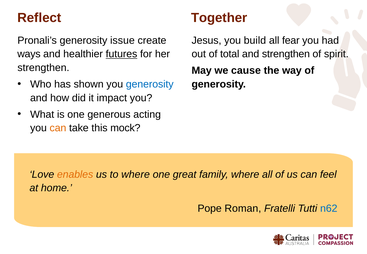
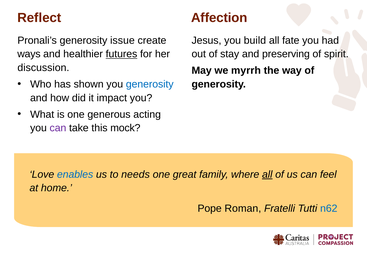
Together: Together -> Affection
fear: fear -> fate
total: total -> stay
and strengthen: strengthen -> preserving
strengthen at (43, 68): strengthen -> discussion
cause: cause -> myrrh
can at (58, 128) colour: orange -> purple
enables colour: orange -> blue
to where: where -> needs
all at (267, 174) underline: none -> present
